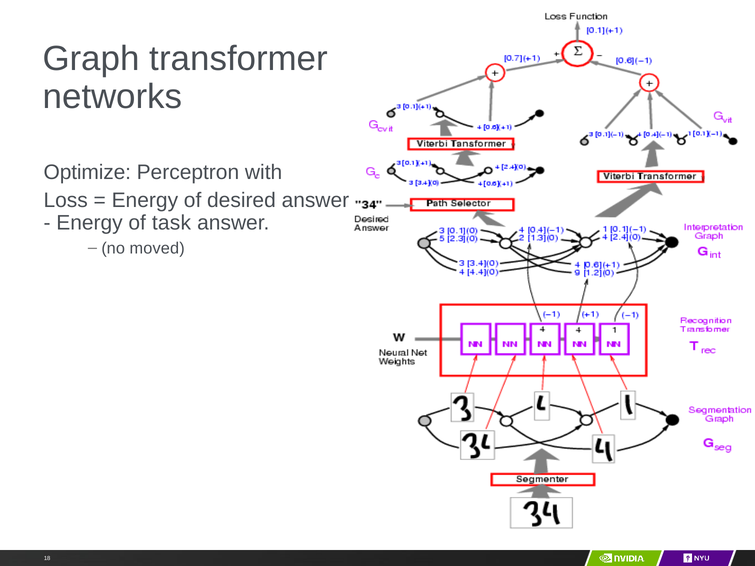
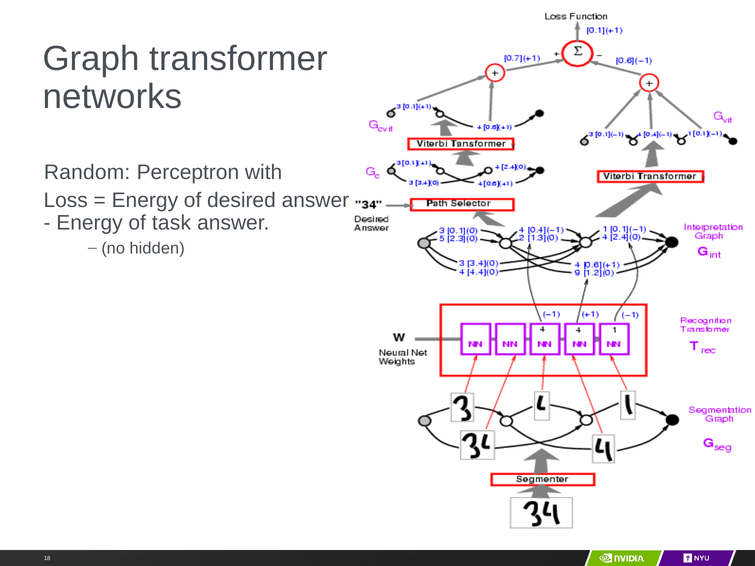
Optimize: Optimize -> Random
moved: moved -> hidden
